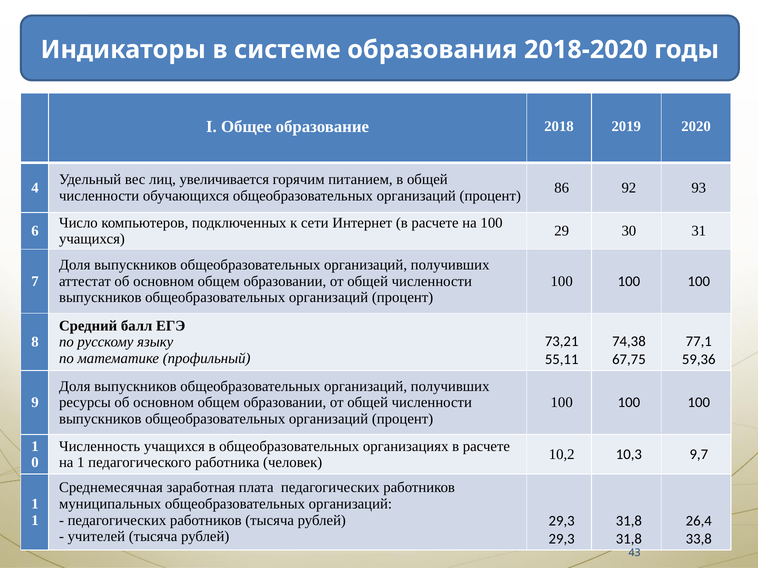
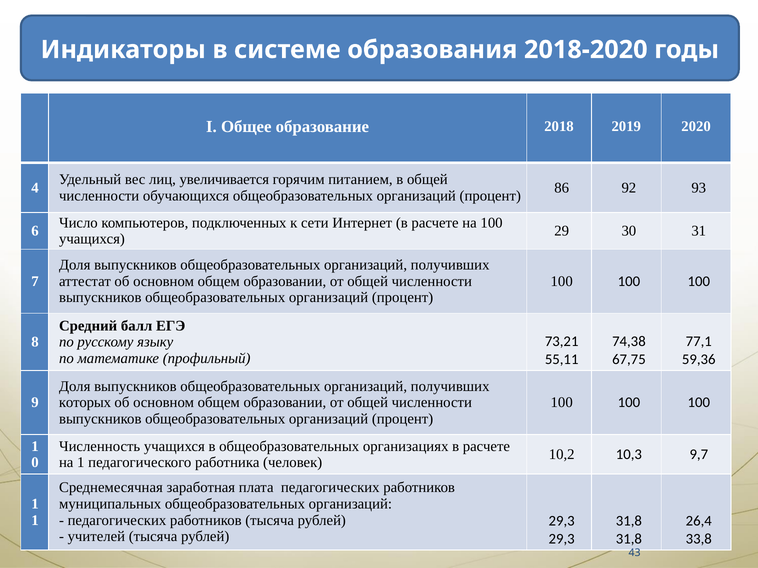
ресурсы: ресурсы -> которых
